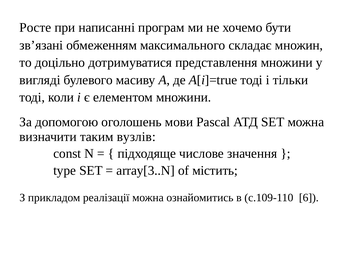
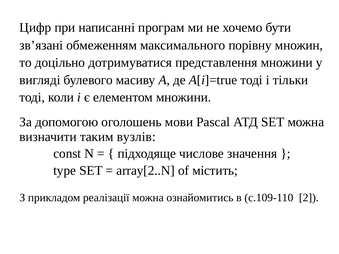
Росте: Росте -> Цифр
складає: складає -> порівну
array[3..N: array[3..N -> array[2..N
6: 6 -> 2
